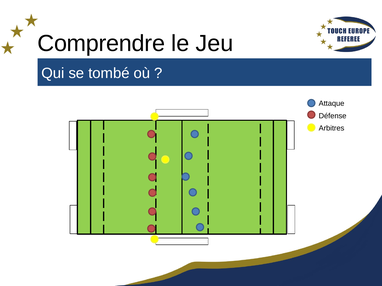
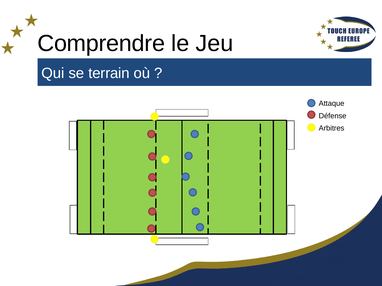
tombé: tombé -> terrain
